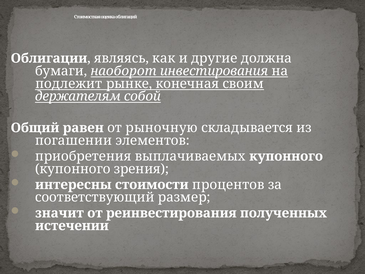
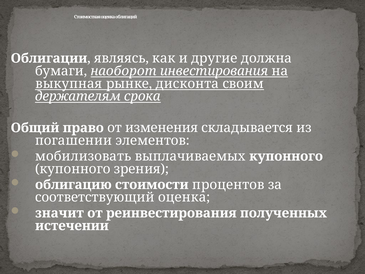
подлежит: подлежит -> выкупная
конечная: конечная -> дисконта
собой: собой -> срока
равен: равен -> право
рыночную: рыночную -> изменения
приобретения: приобретения -> мобилизовать
интересны: интересны -> облигацию
соответствующий размер: размер -> оценка
